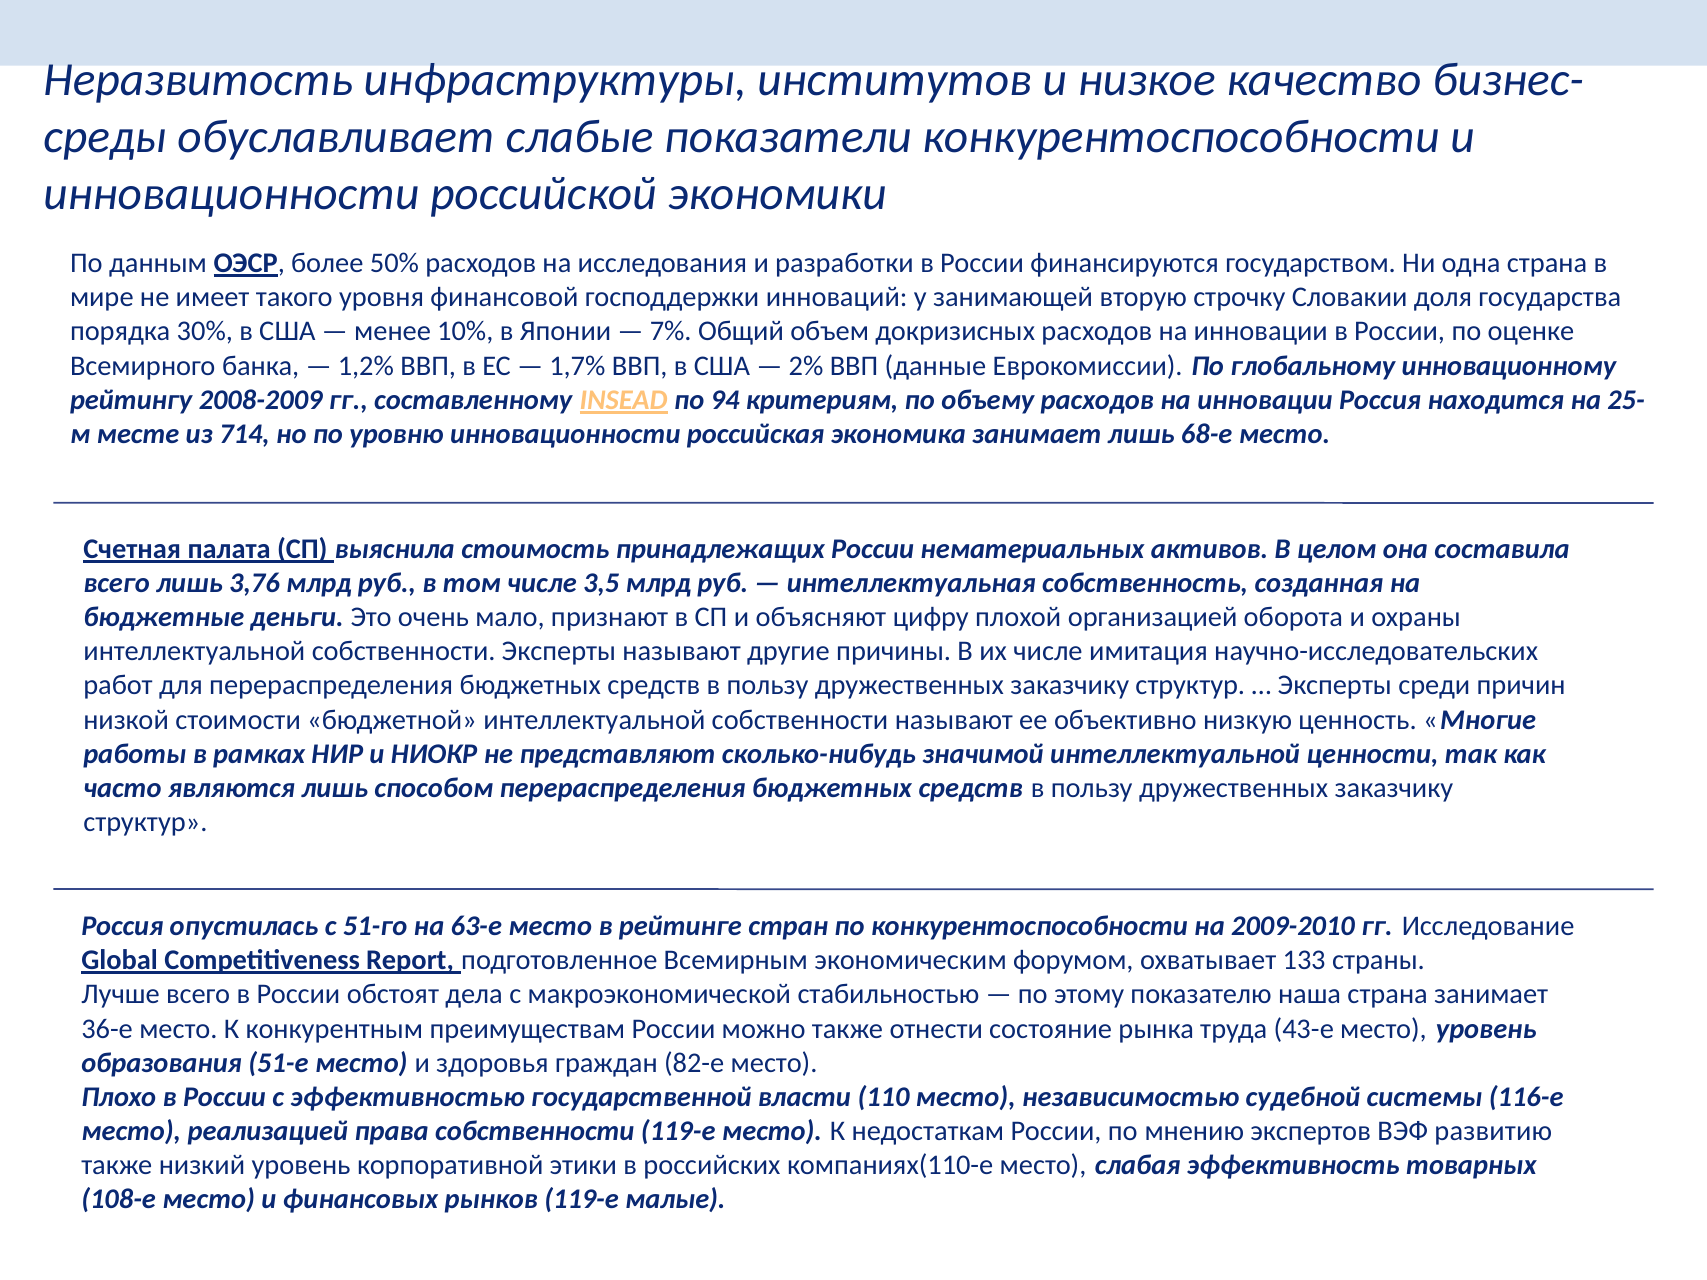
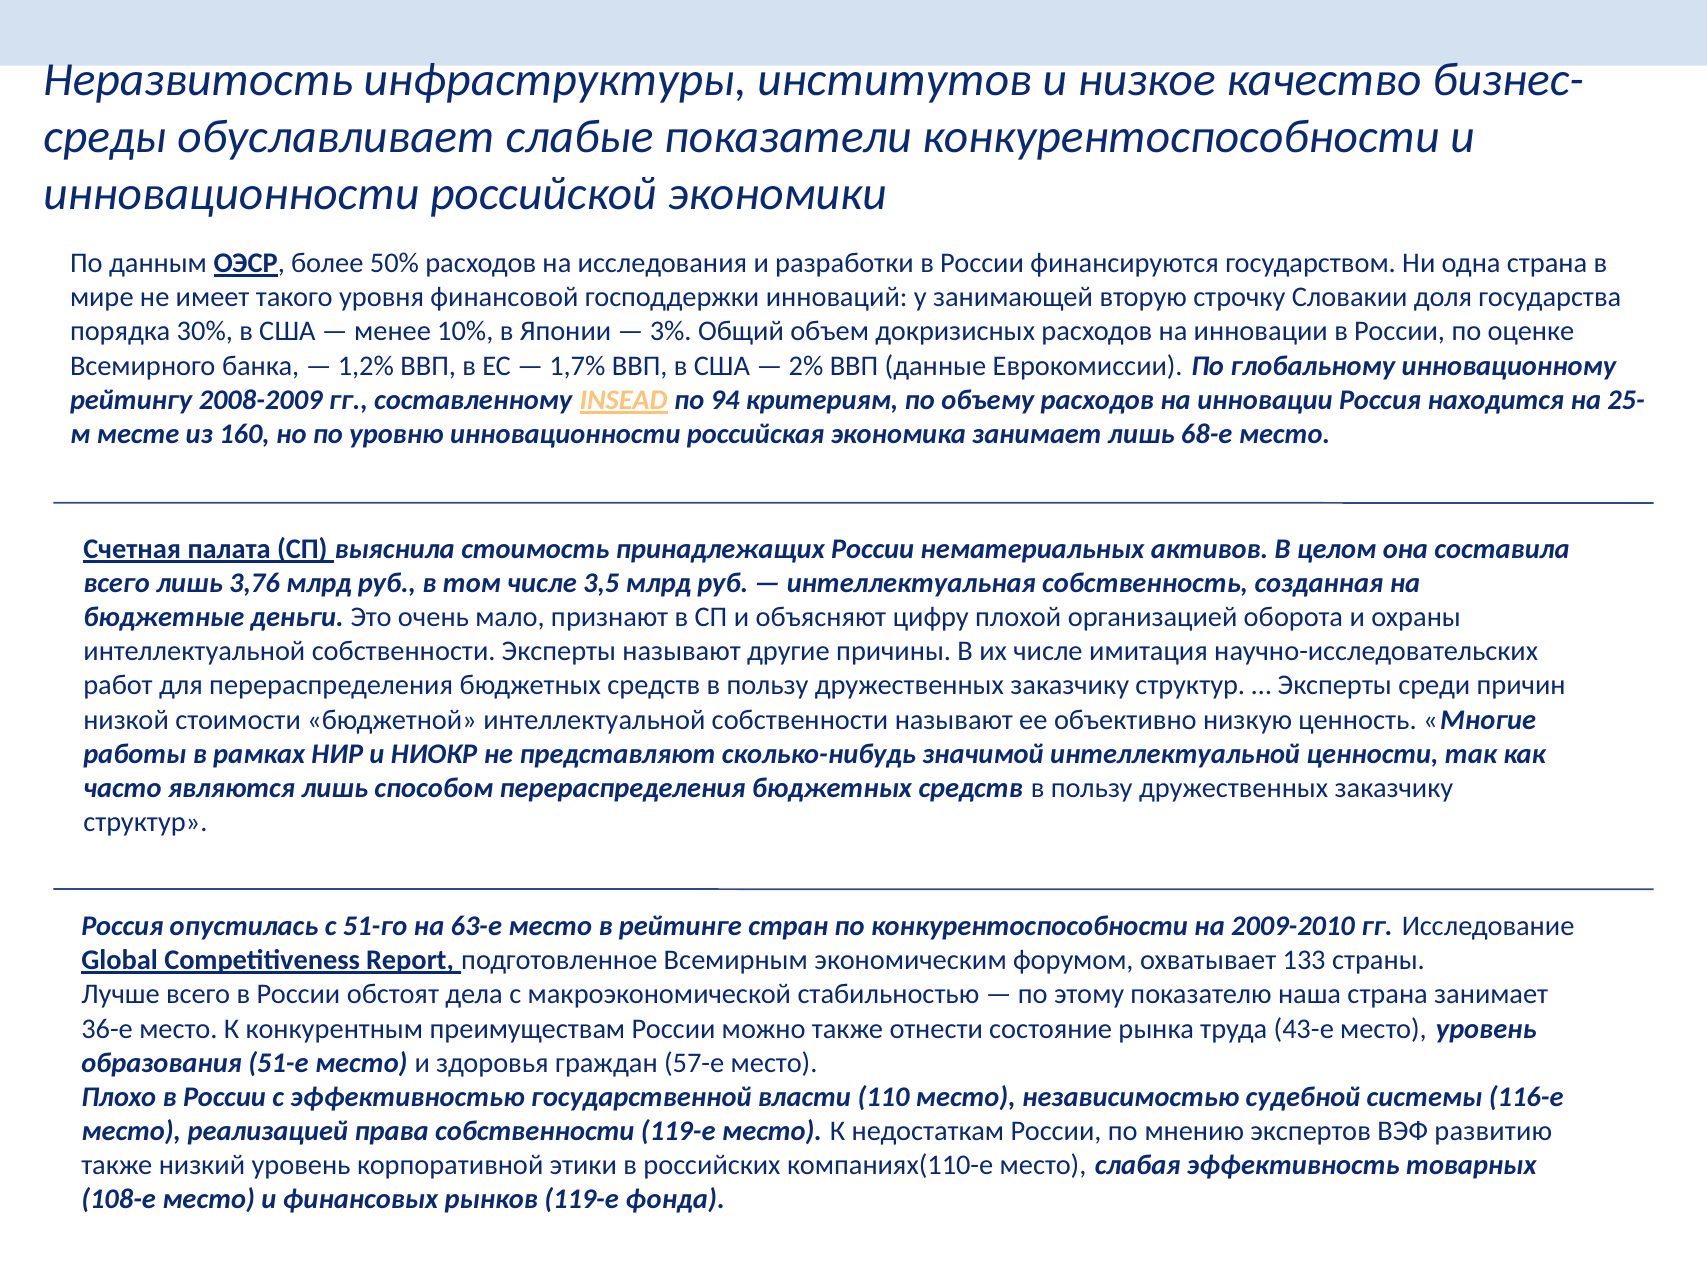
7%: 7% -> 3%
714: 714 -> 160
82-е: 82-е -> 57-е
малые: малые -> фонда
